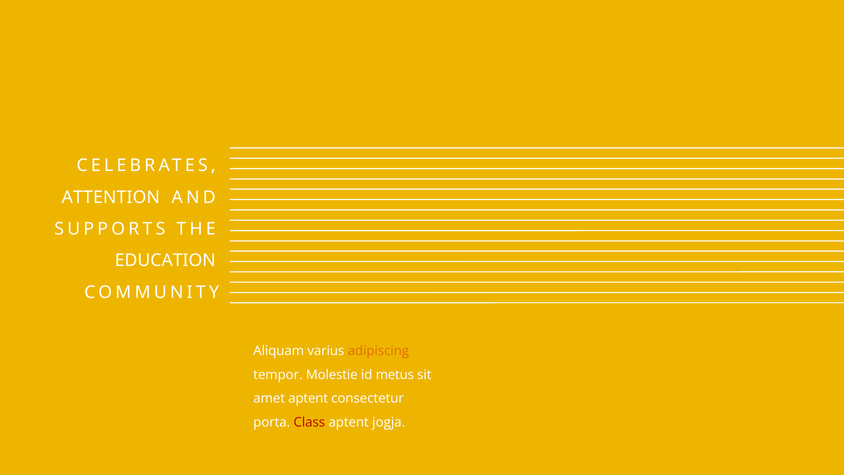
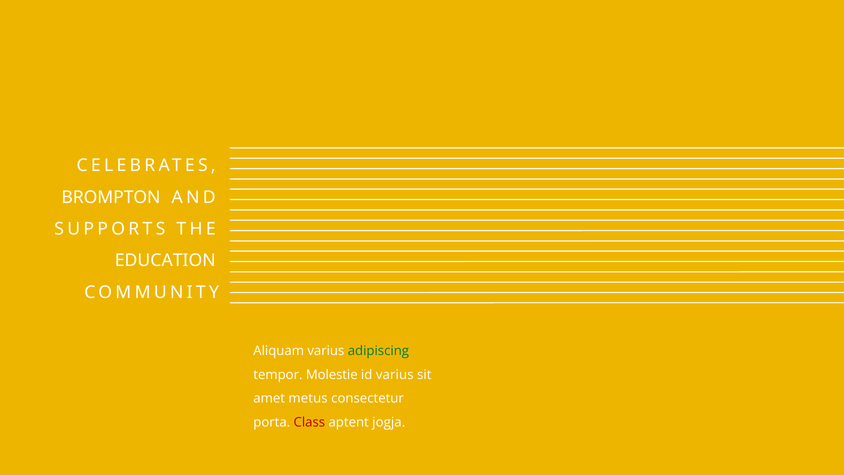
ATTENTION: ATTENTION -> BROMPTON
adipiscing colour: orange -> green
id metus: metus -> varius
amet aptent: aptent -> metus
